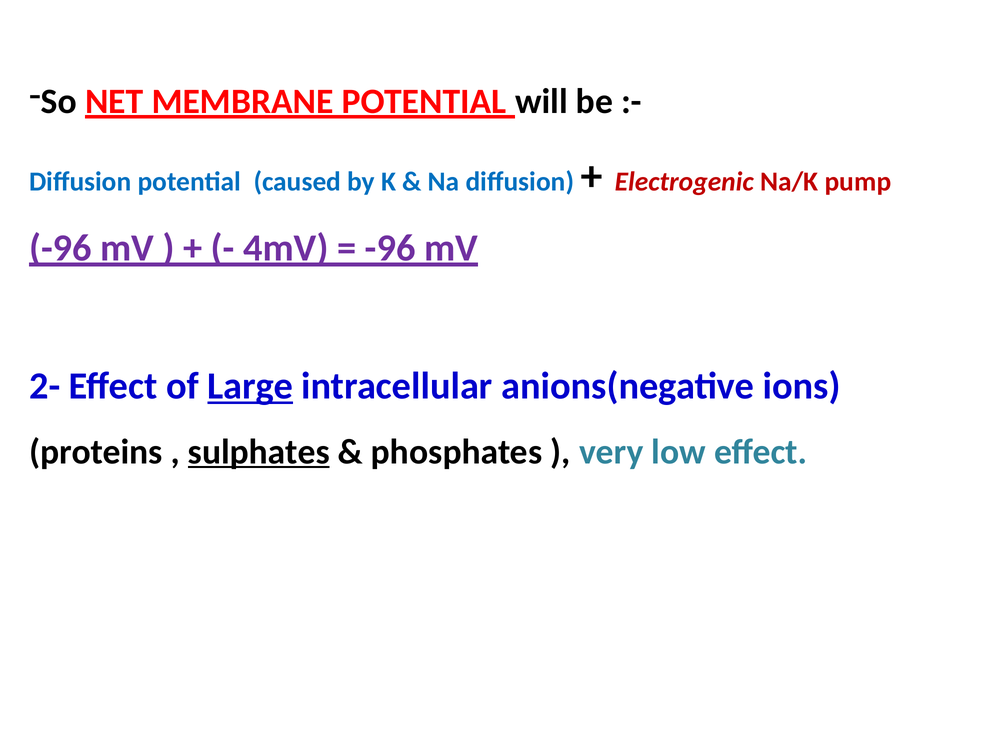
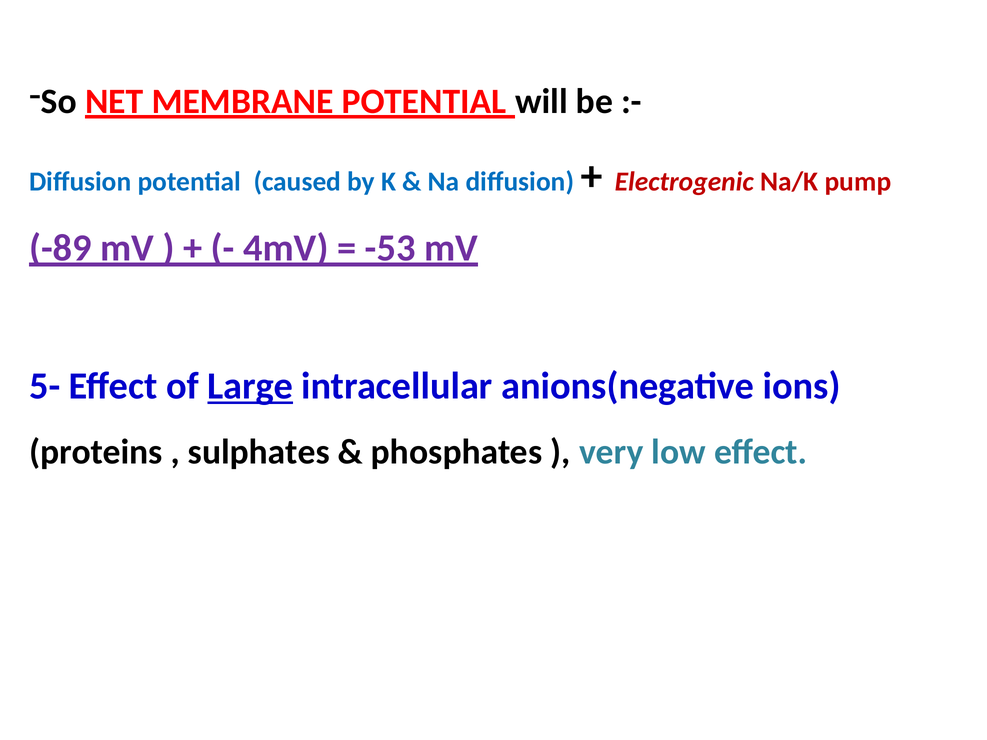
-96 at (60, 248): -96 -> -89
-96 at (390, 248): -96 -> -53
2-: 2- -> 5-
sulphates underline: present -> none
